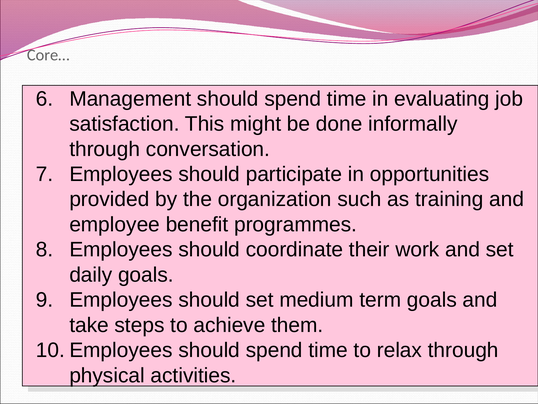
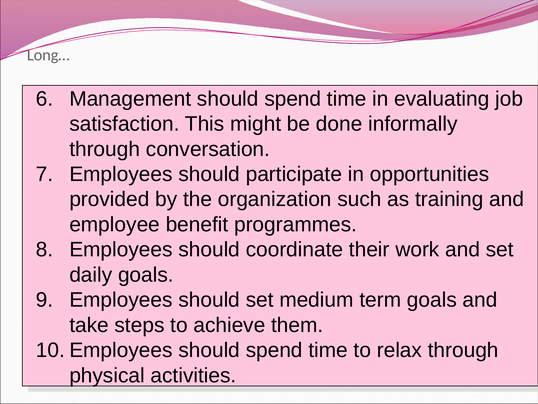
Core…: Core… -> Long…
